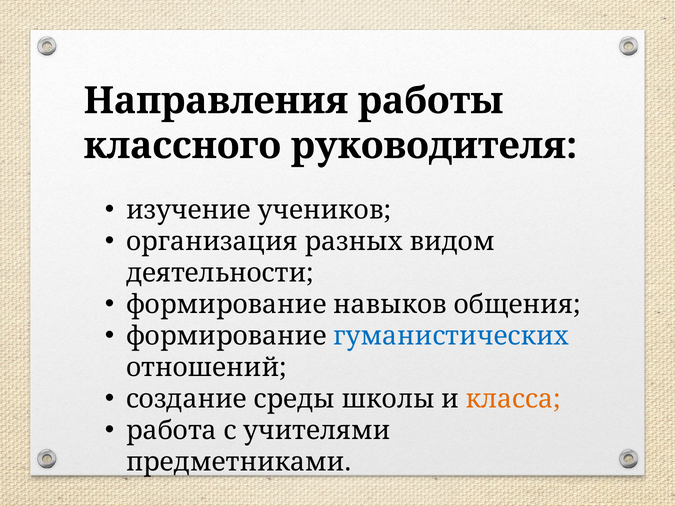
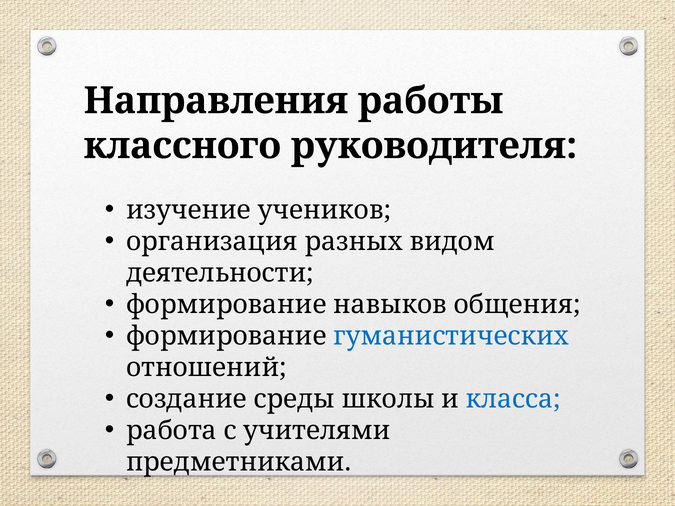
класса colour: orange -> blue
